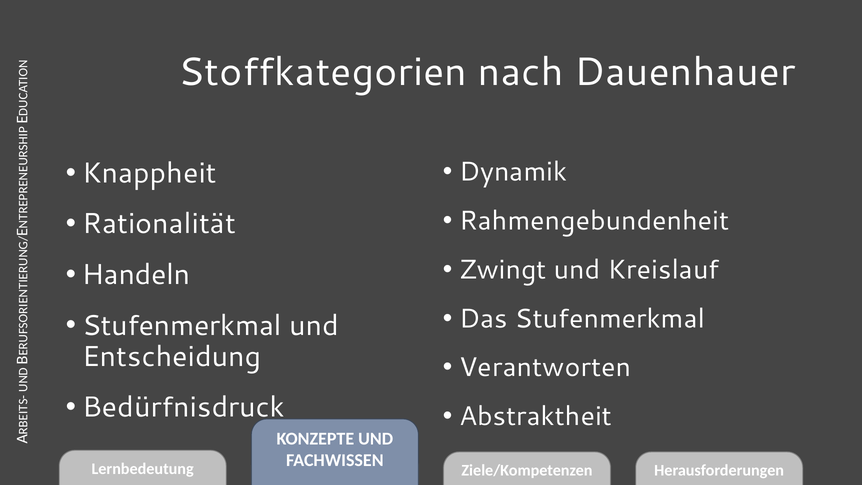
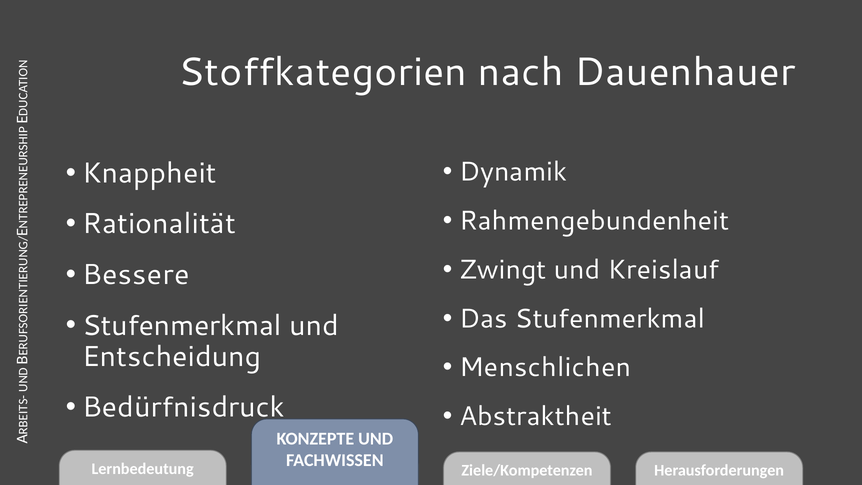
Handeln: Handeln -> Bessere
Verantworten: Verantworten -> Menschlichen
